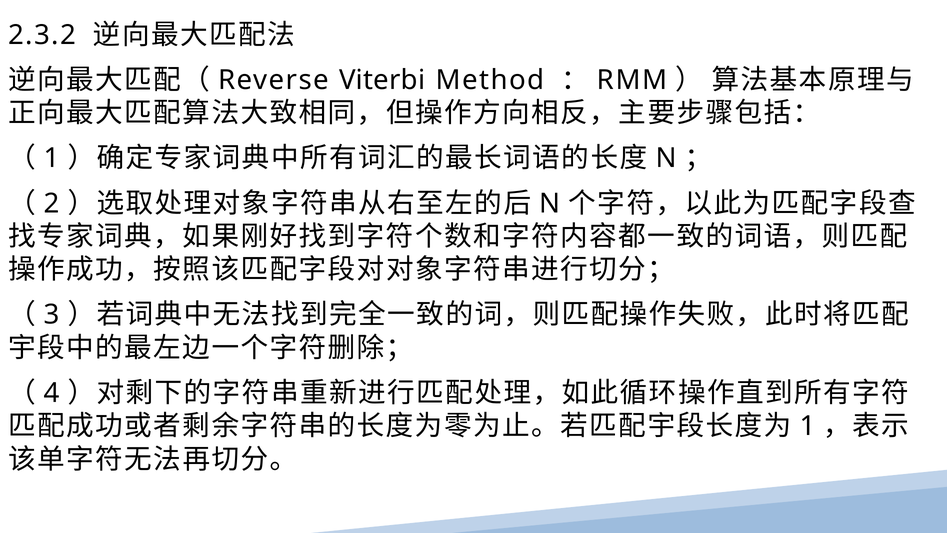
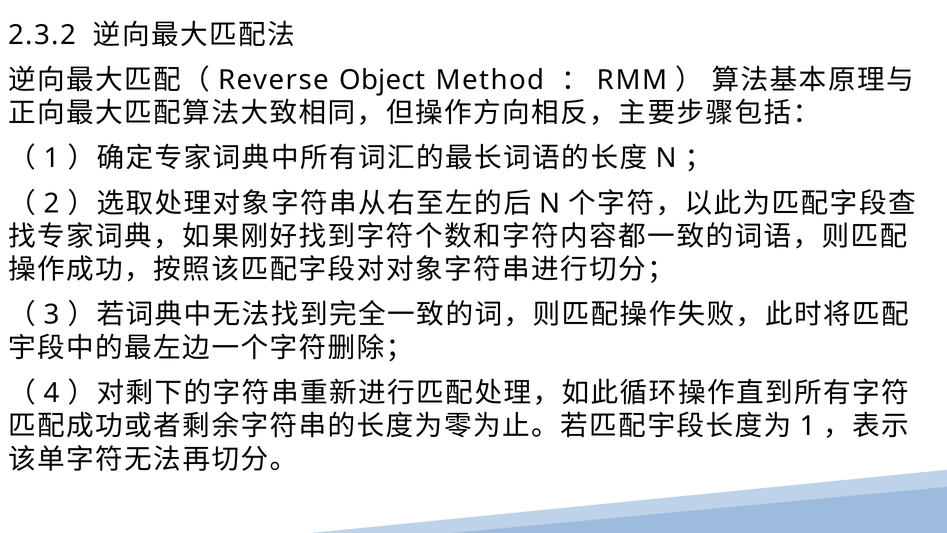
Viterbi: Viterbi -> Object
